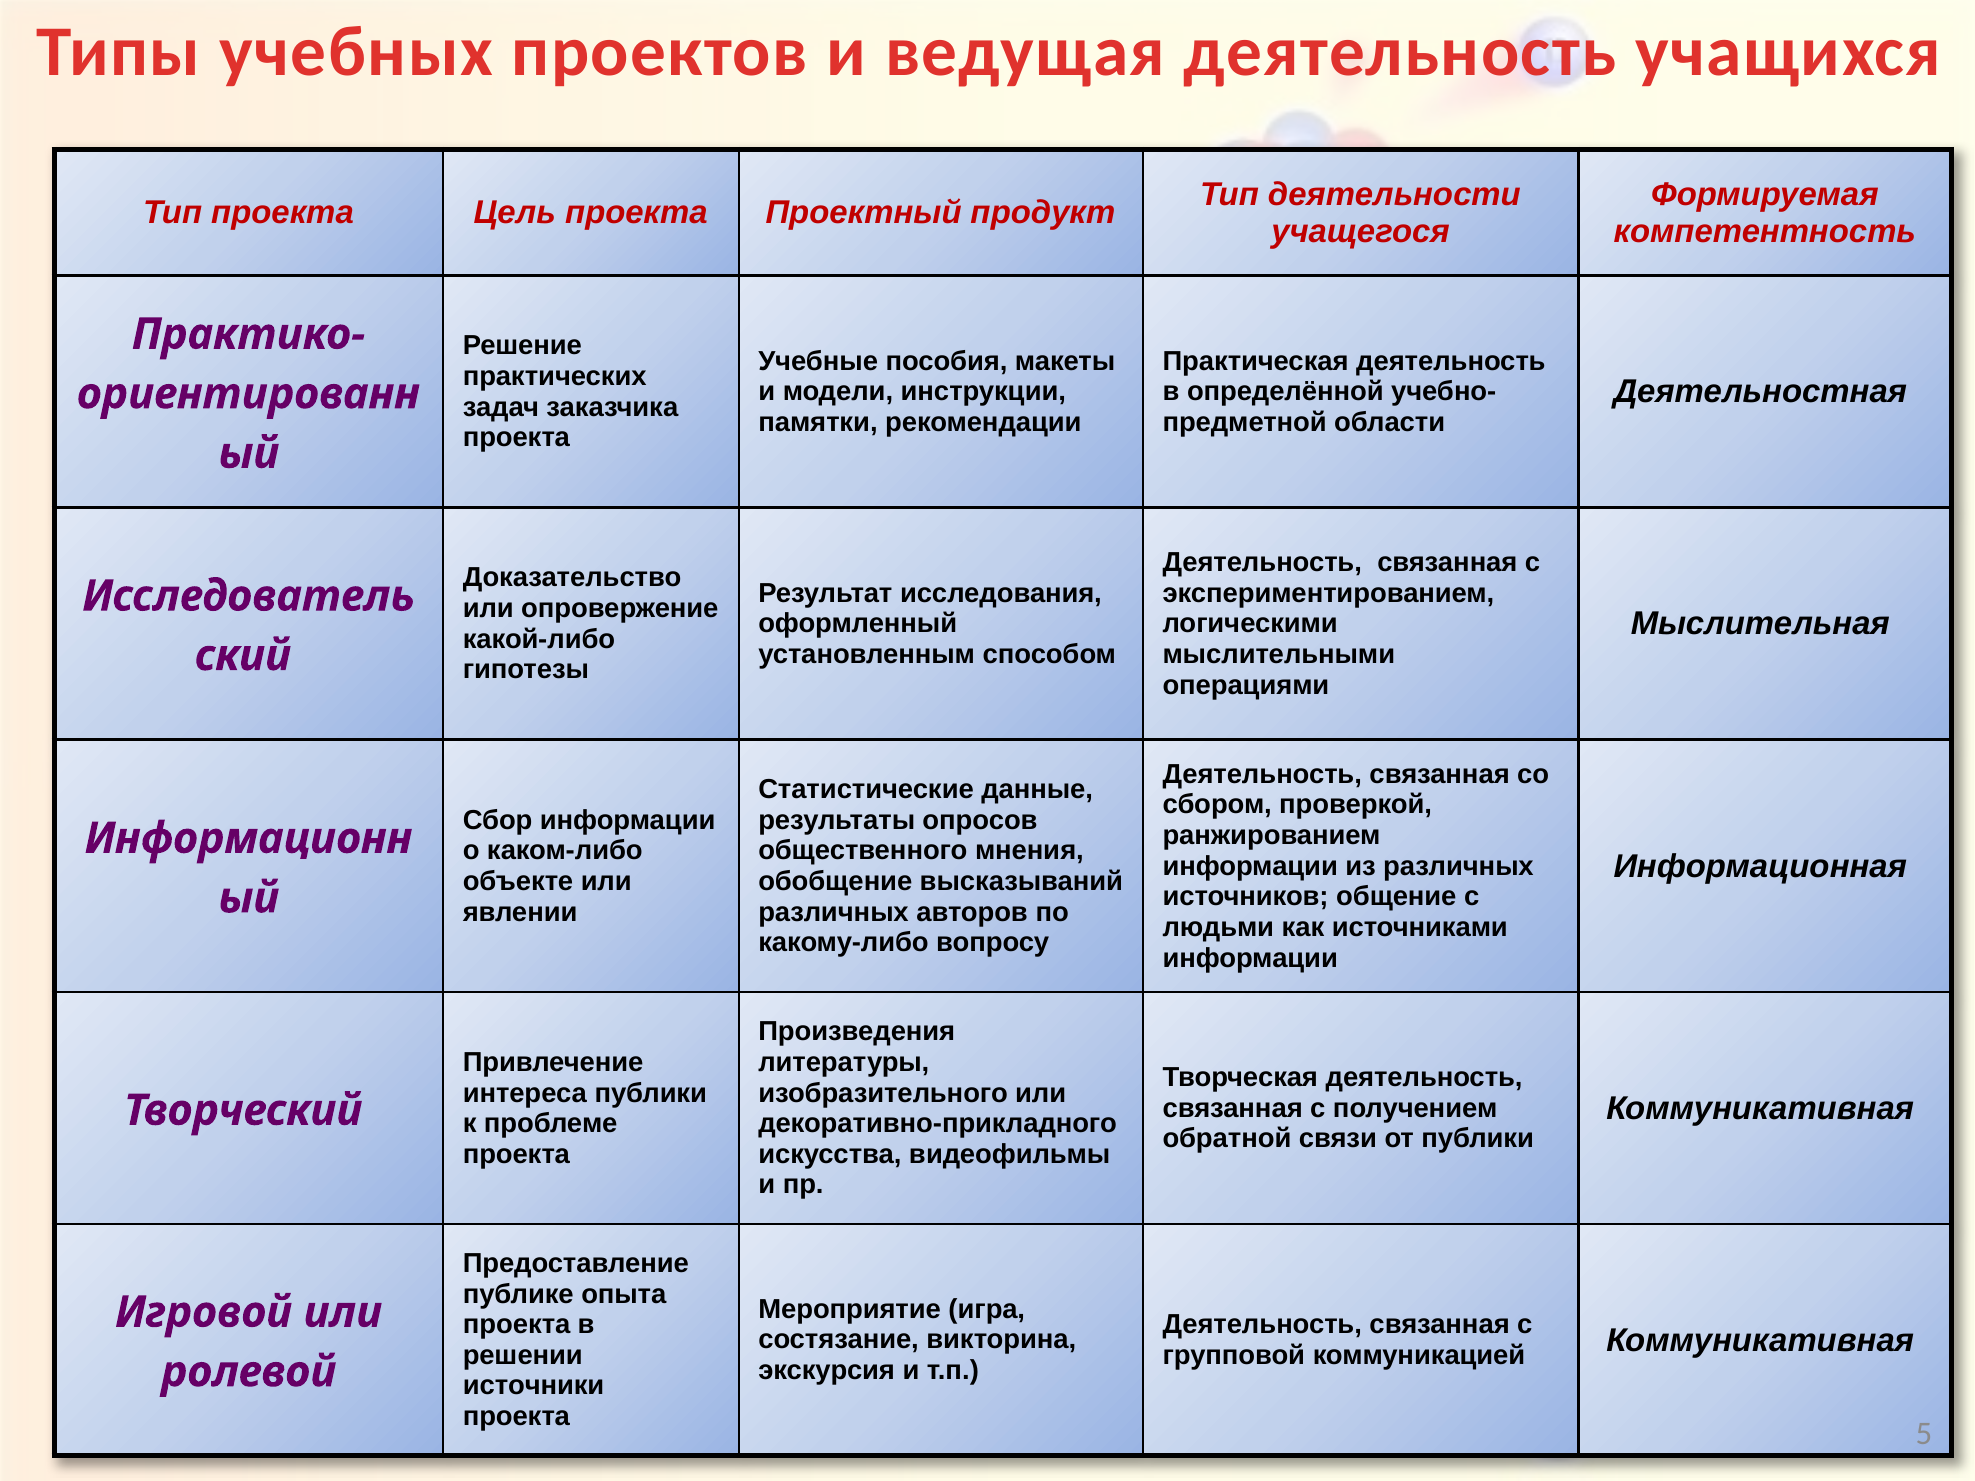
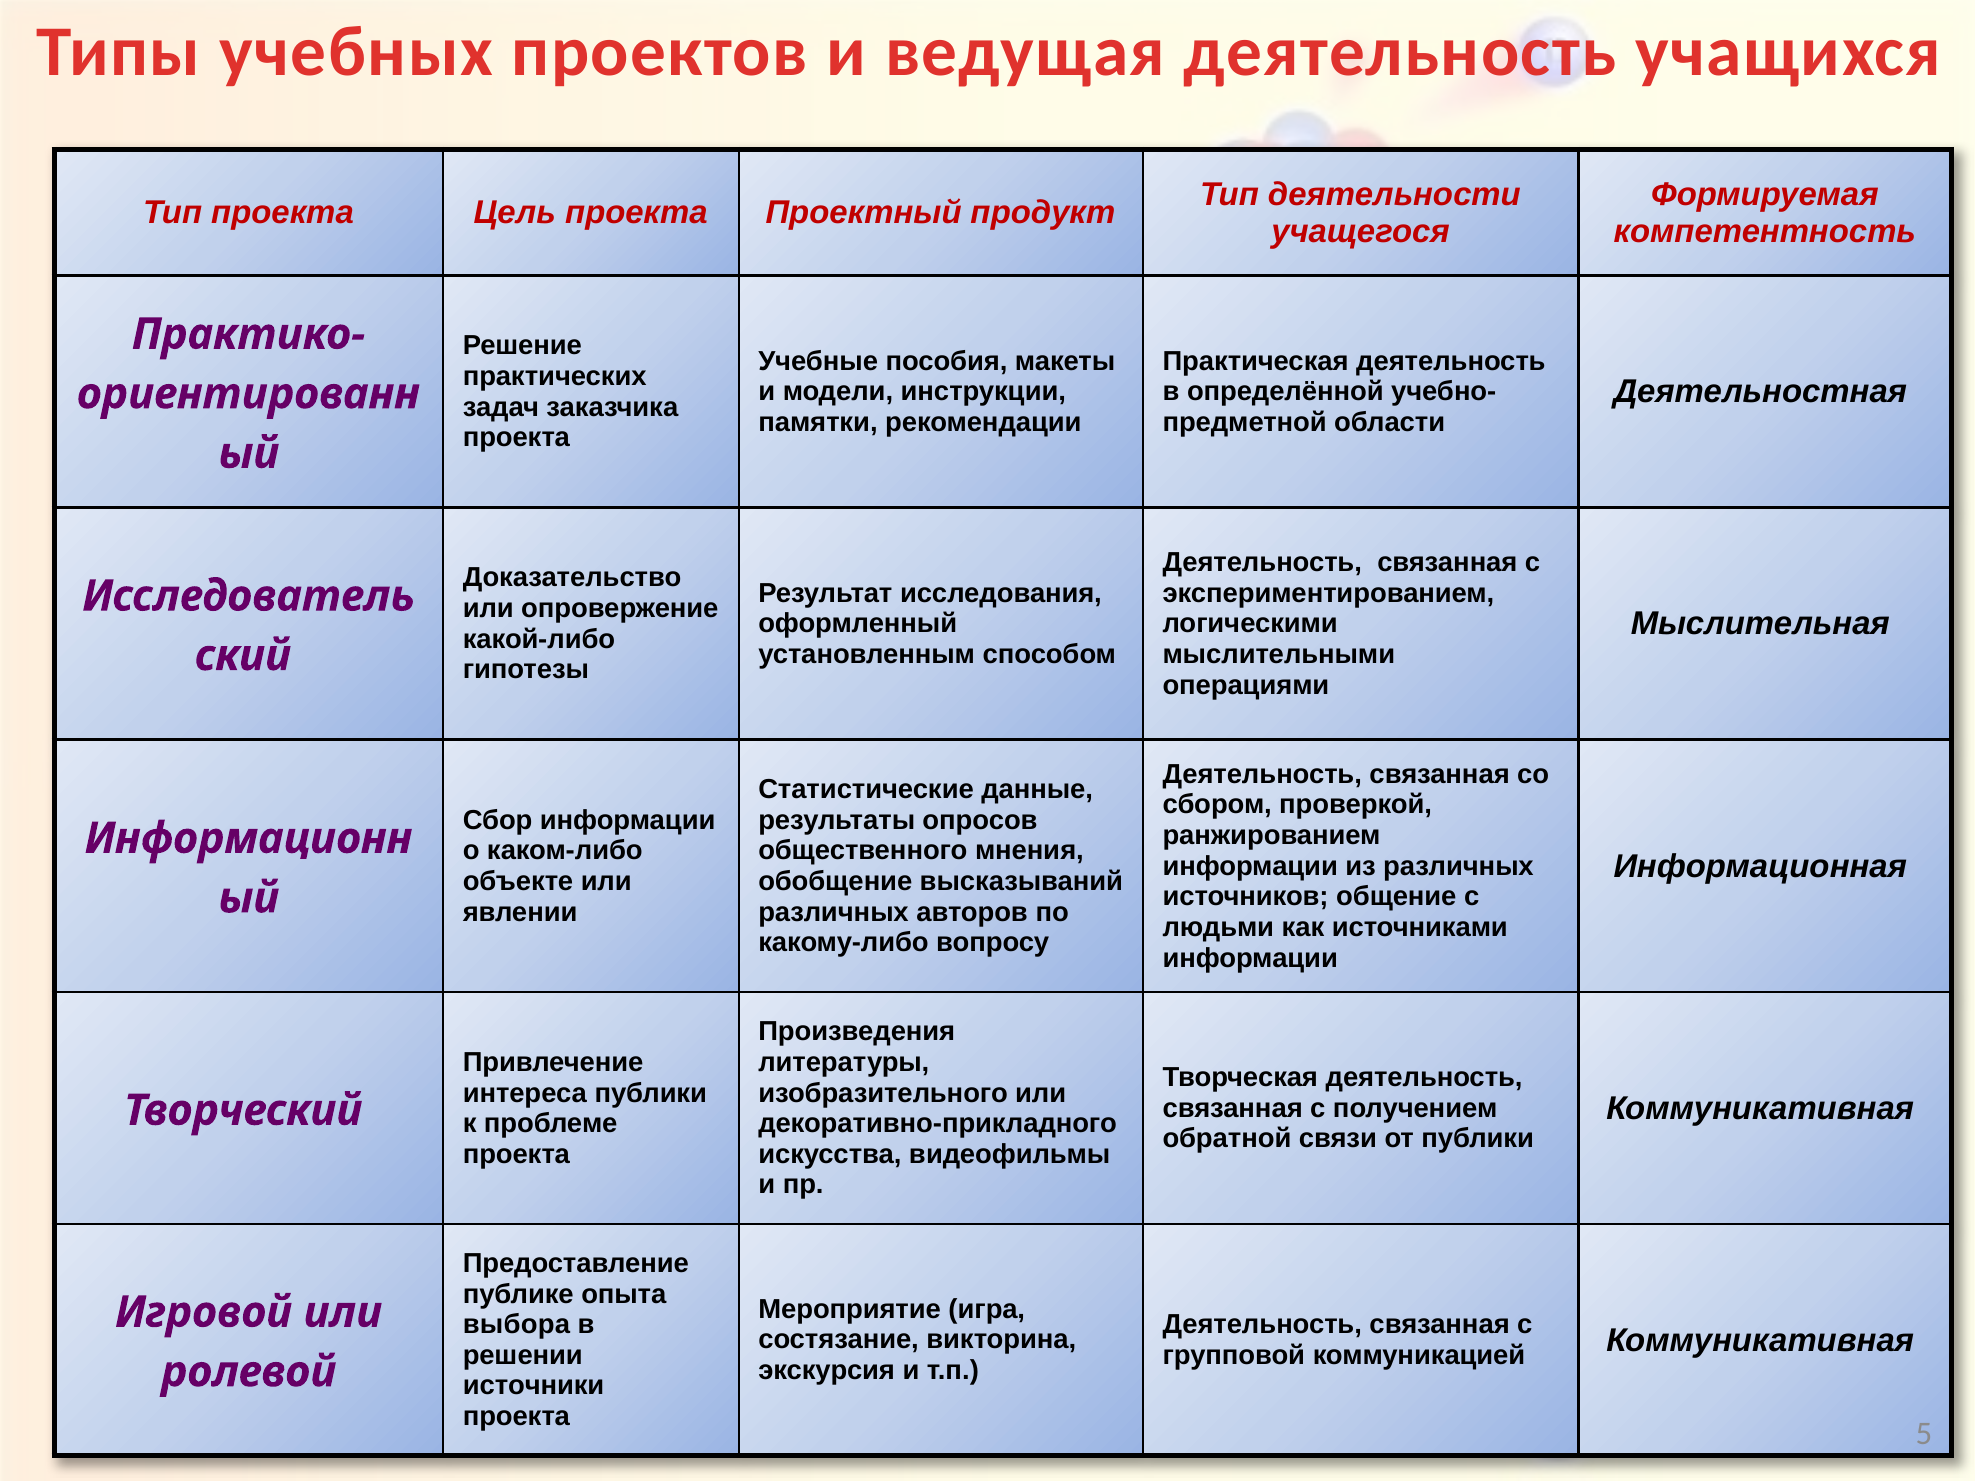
проекта at (517, 1325): проекта -> выбора
